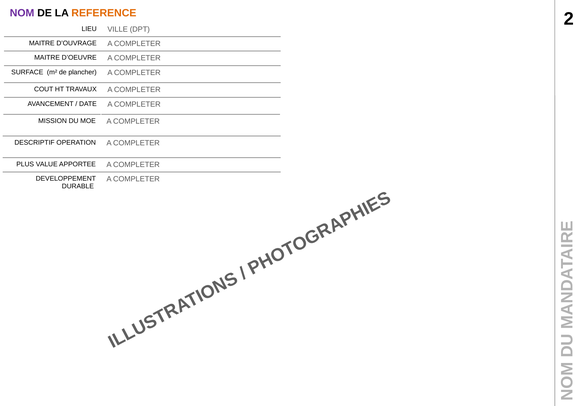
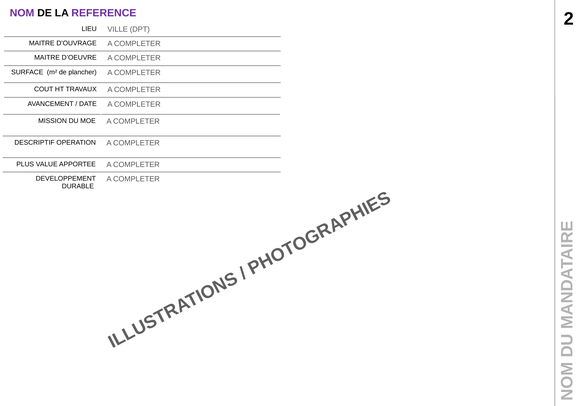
REFERENCE colour: orange -> purple
